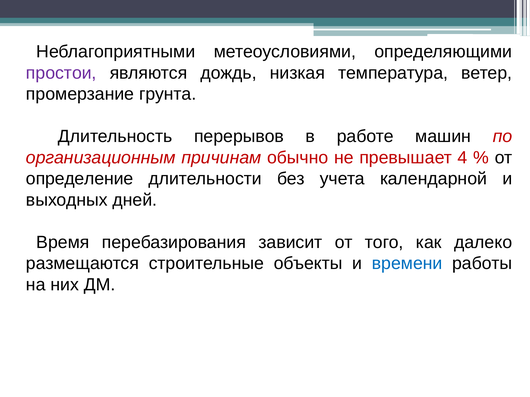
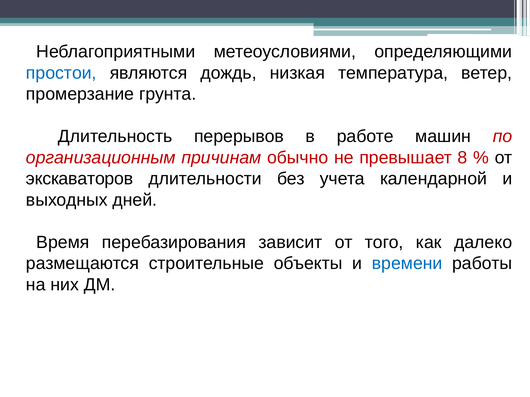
простои colour: purple -> blue
4: 4 -> 8
определение: определение -> экскаваторов
